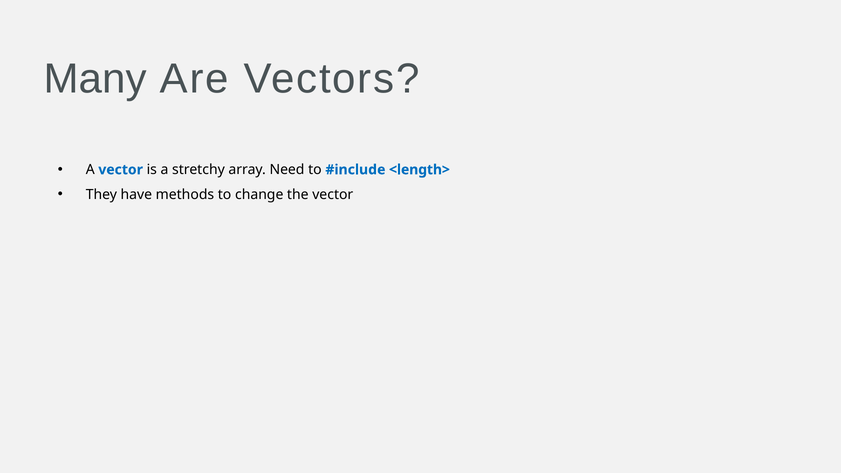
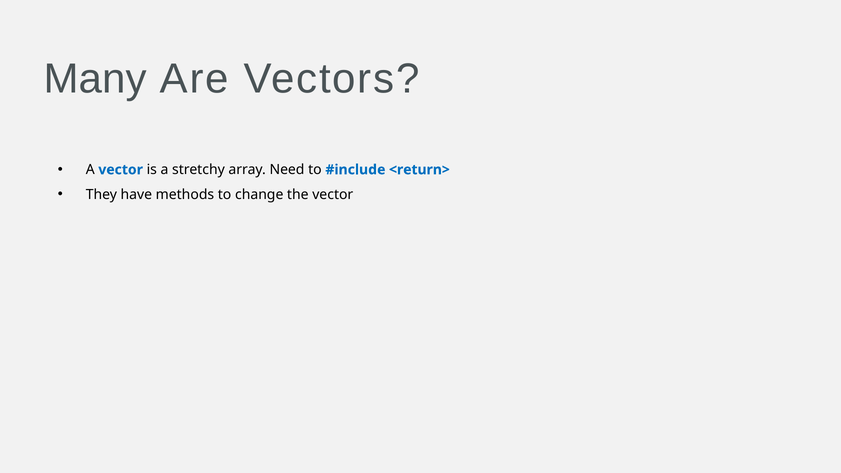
<length>: <length> -> <return>
